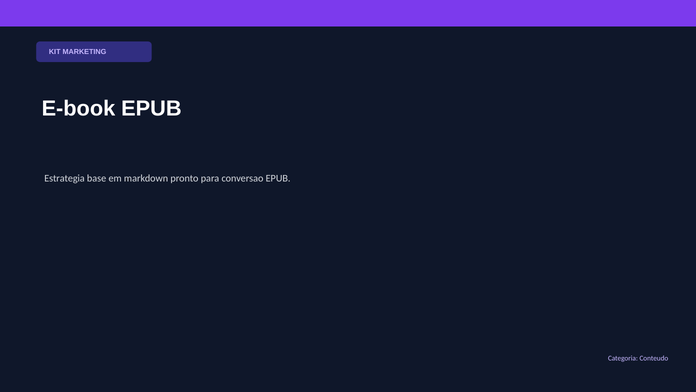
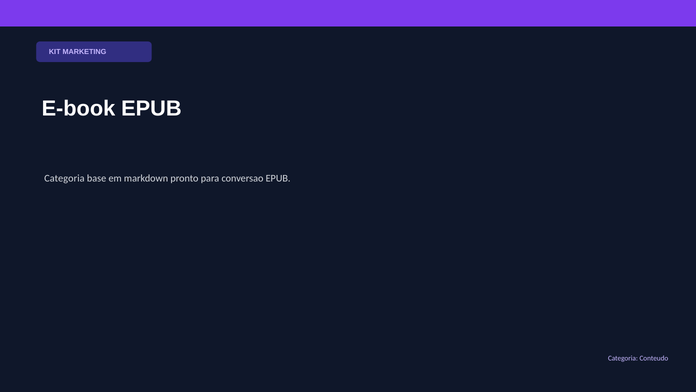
Estrategia at (64, 178): Estrategia -> Categoria
